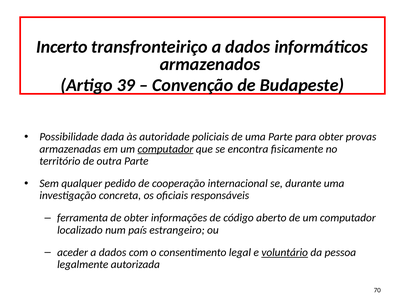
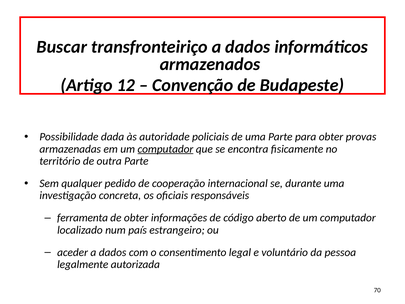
Incerto: Incerto -> Buscar
39: 39 -> 12
voluntário underline: present -> none
